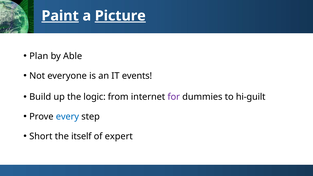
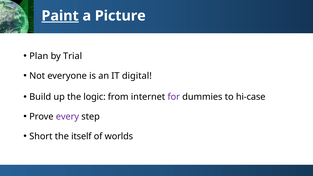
Picture underline: present -> none
Able: Able -> Trial
events: events -> digital
hi-guilt: hi-guilt -> hi-case
every colour: blue -> purple
expert: expert -> worlds
